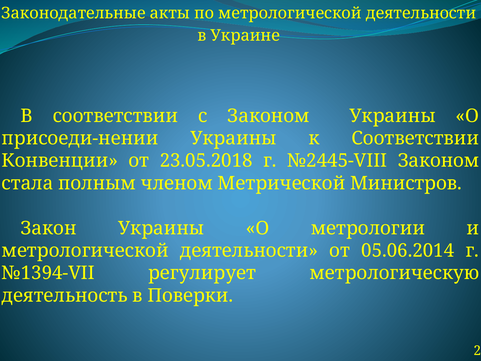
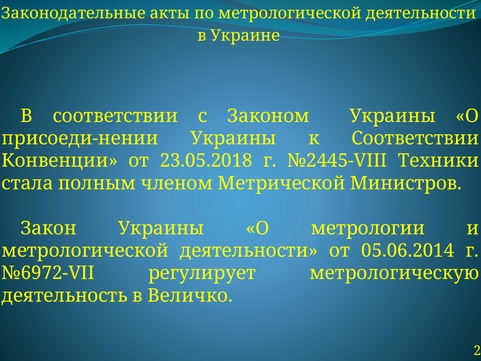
№2445-VIIІ Законом: Законом -> Техники
№1394-VII: №1394-VII -> №6972-VII
Поверки: Поверки -> Величко
